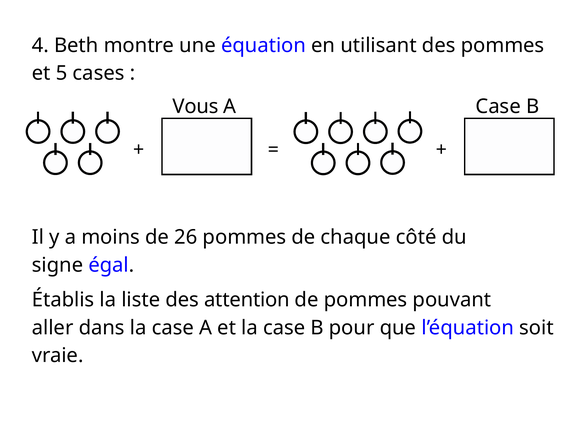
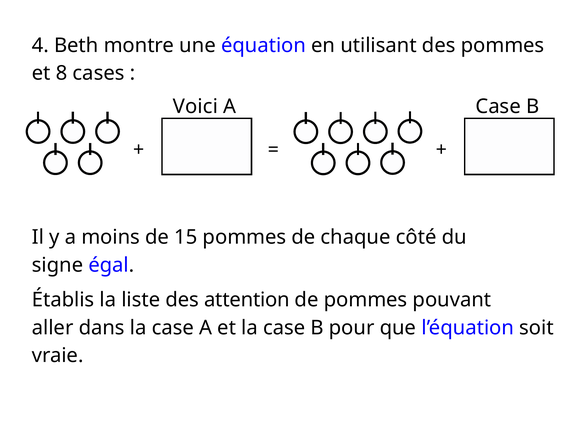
5: 5 -> 8
Vous: Vous -> Voici
26: 26 -> 15
